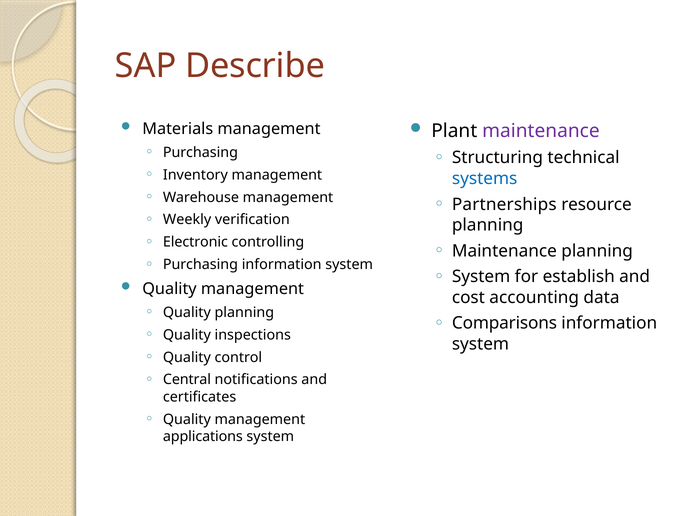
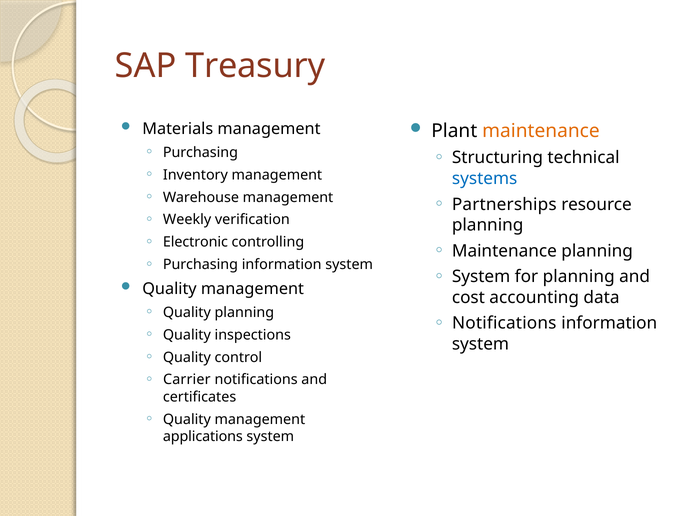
Describe: Describe -> Treasury
maintenance at (541, 131) colour: purple -> orange
for establish: establish -> planning
Comparisons at (504, 323): Comparisons -> Notifications
Central: Central -> Carrier
